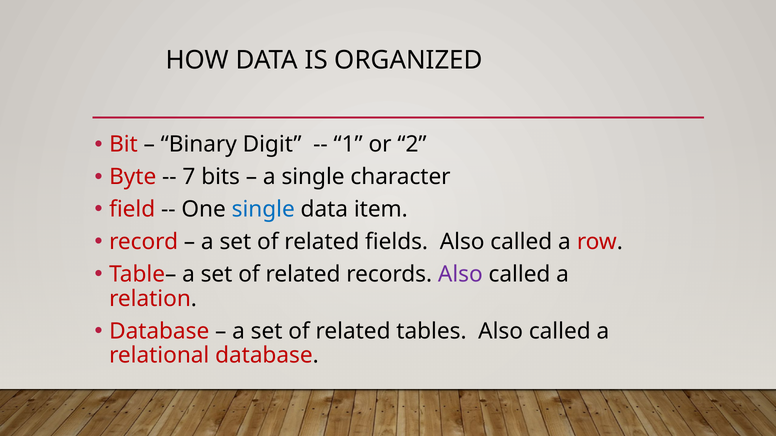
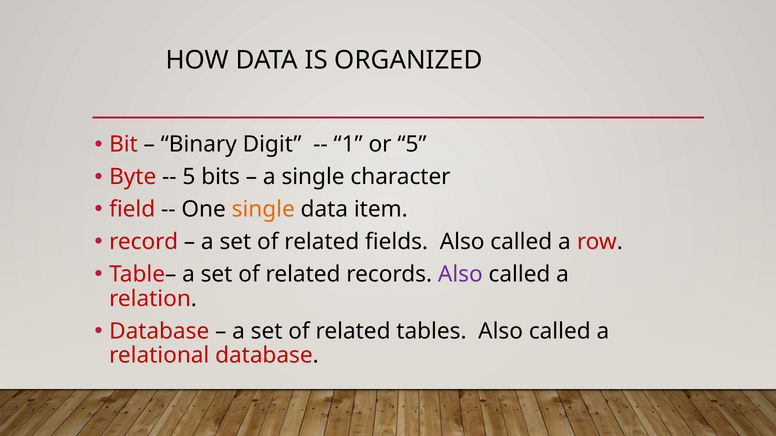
or 2: 2 -> 5
7 at (189, 177): 7 -> 5
single at (263, 210) colour: blue -> orange
